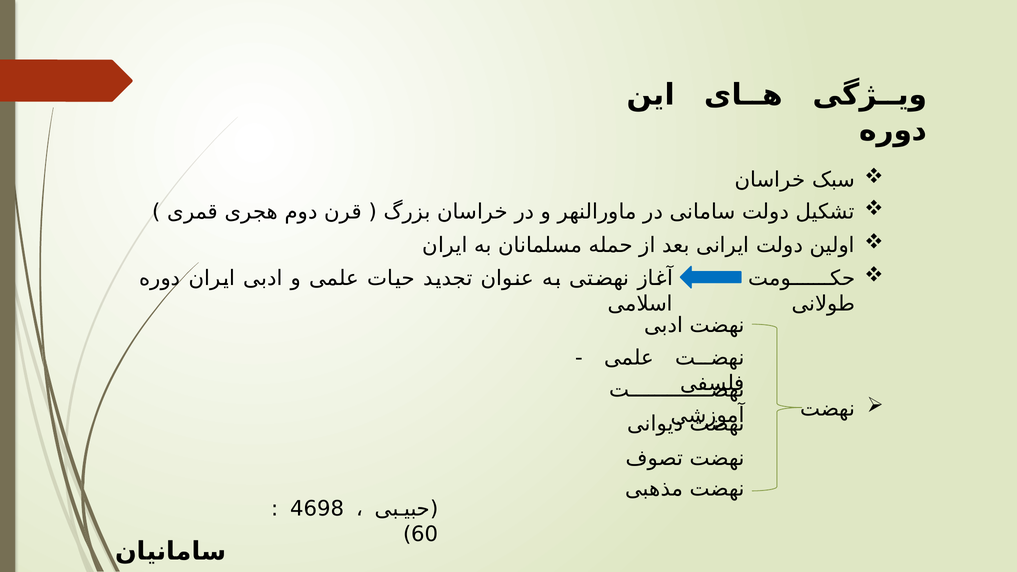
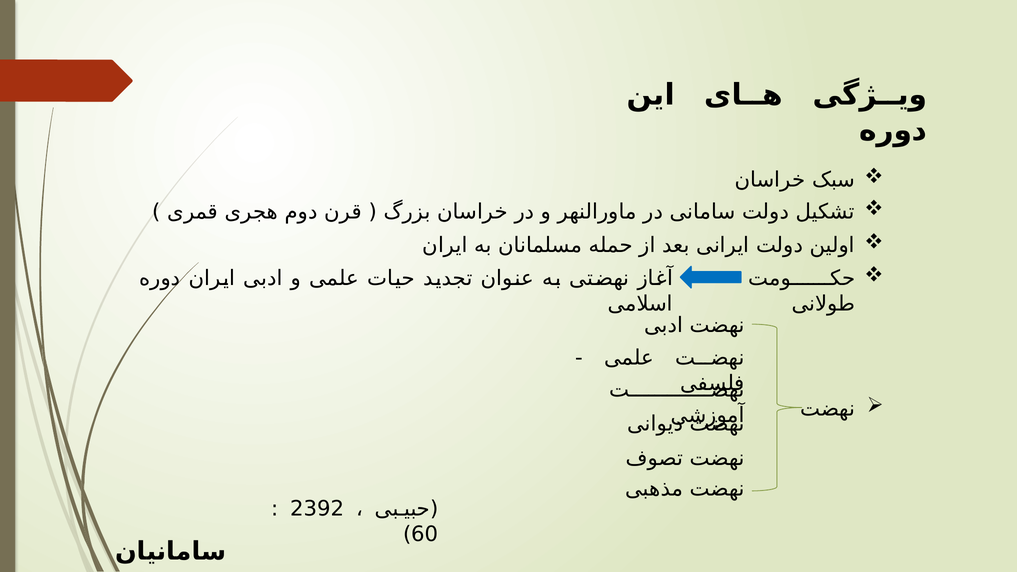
4698: 4698 -> 2392
